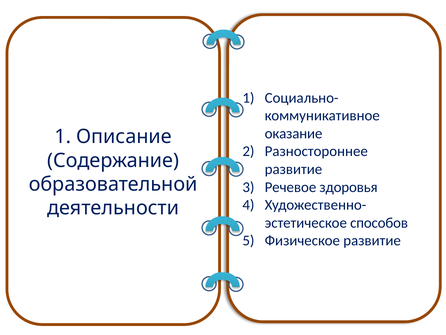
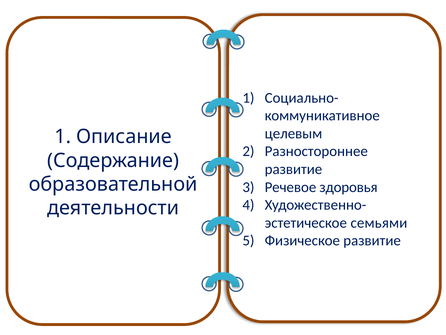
оказание: оказание -> целевым
способов: способов -> семьями
